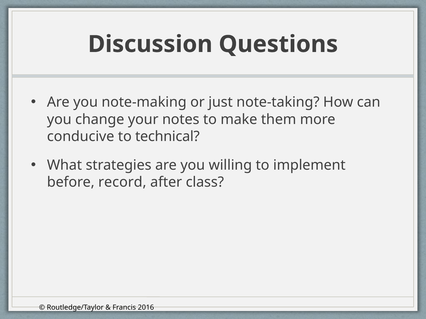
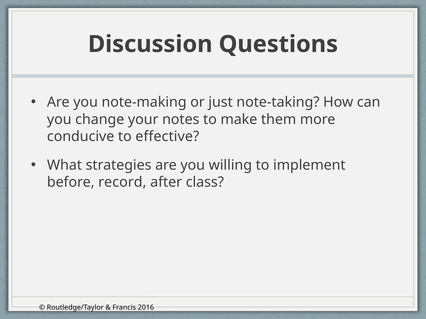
technical: technical -> effective
